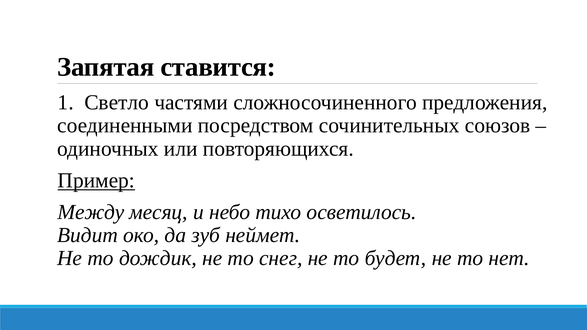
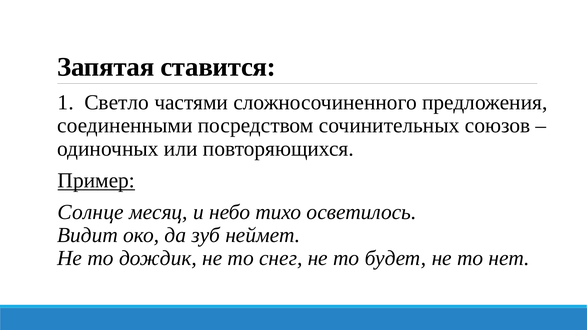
Между: Между -> Солнце
